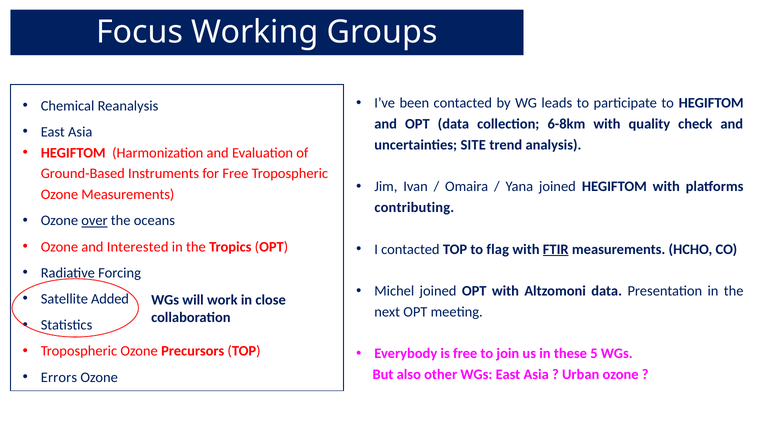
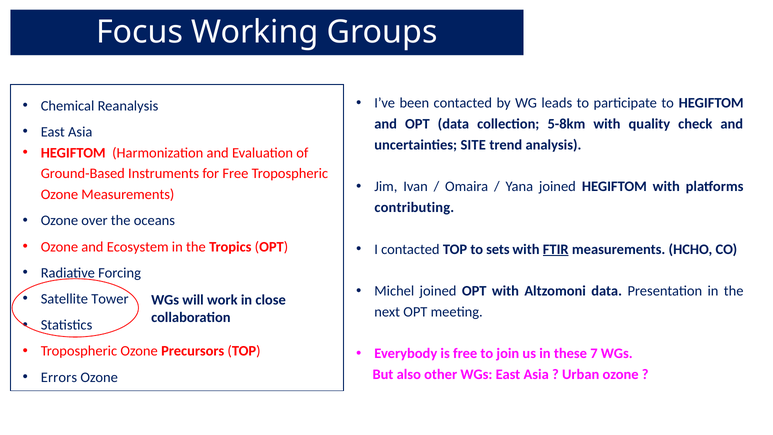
6-8km: 6-8km -> 5-8km
over underline: present -> none
Interested: Interested -> Ecosystem
flag: flag -> sets
Added: Added -> Tower
5: 5 -> 7
